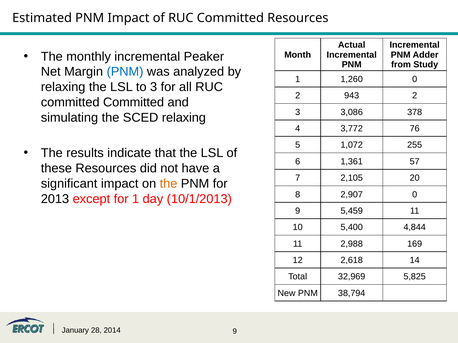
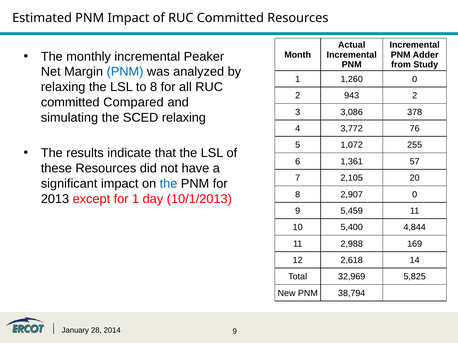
to 3: 3 -> 8
committed Committed: Committed -> Compared
the at (169, 184) colour: orange -> blue
